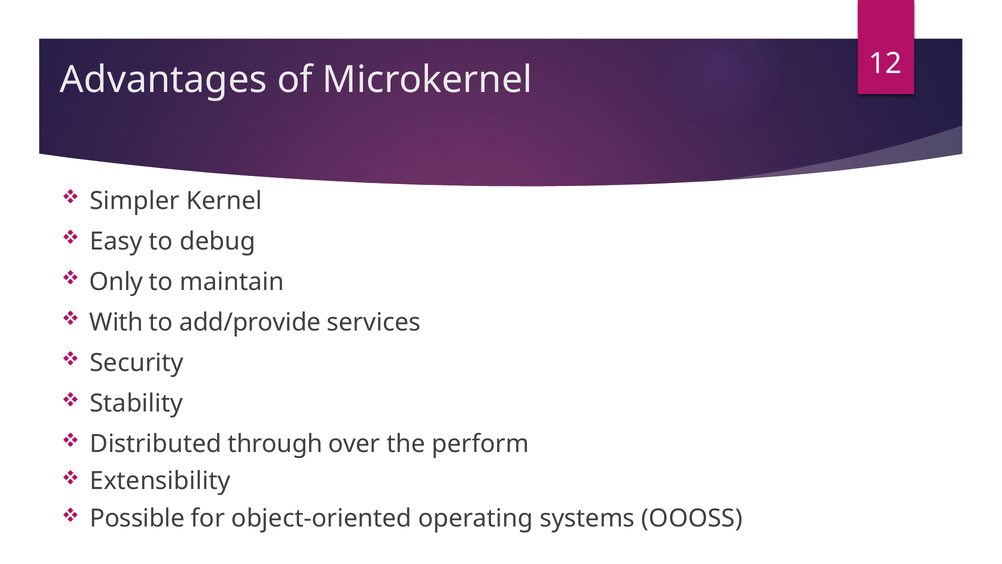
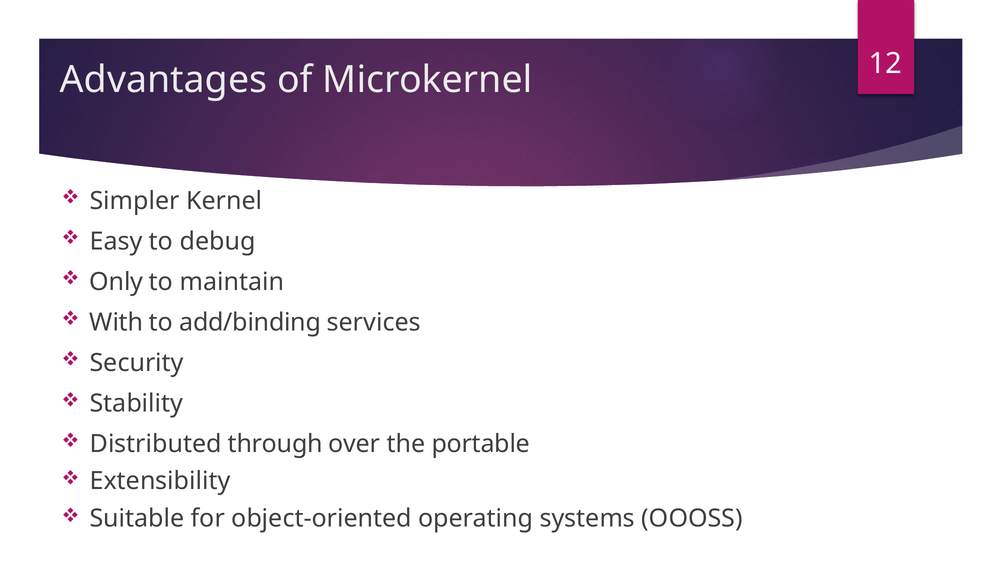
add/provide: add/provide -> add/binding
perform: perform -> portable
Possible: Possible -> Suitable
